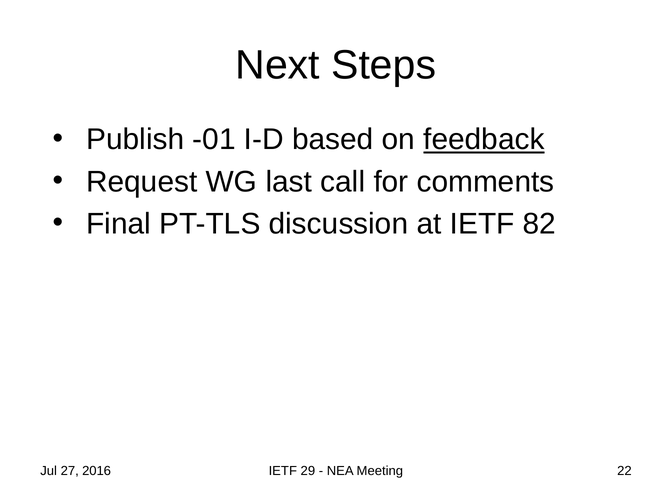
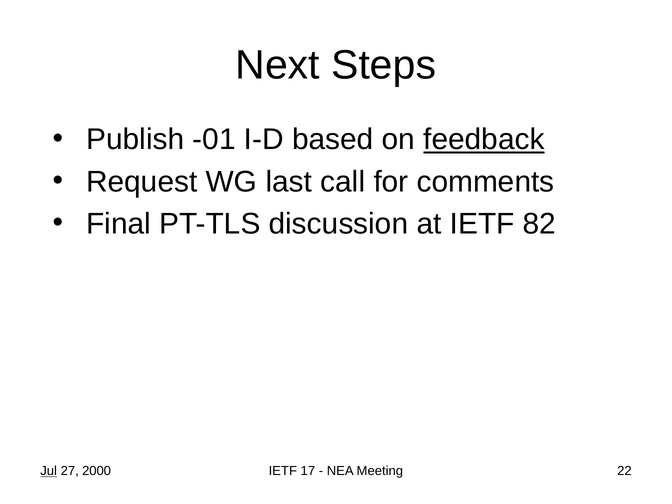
Jul underline: none -> present
2016: 2016 -> 2000
29: 29 -> 17
